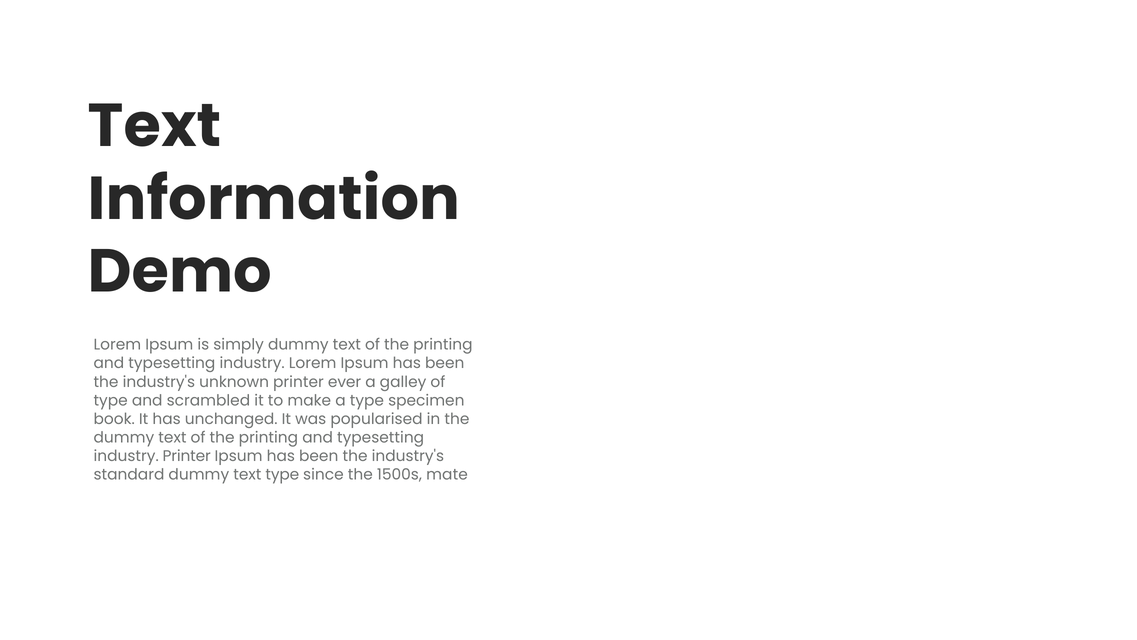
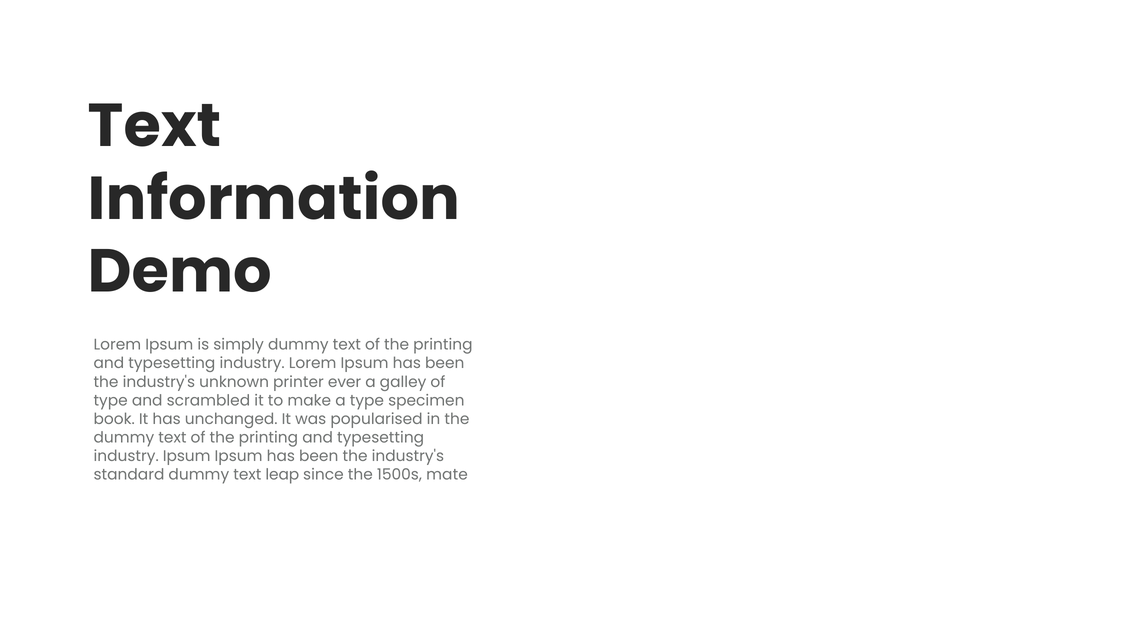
industry Printer: Printer -> Ipsum
text type: type -> leap
